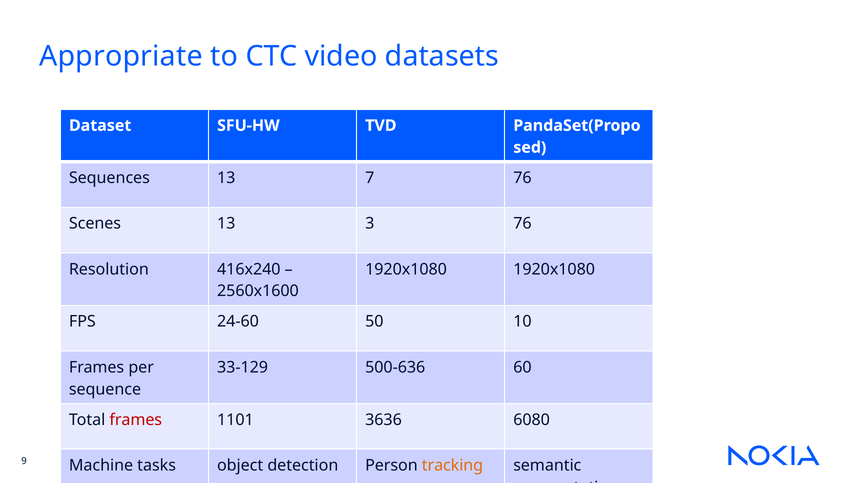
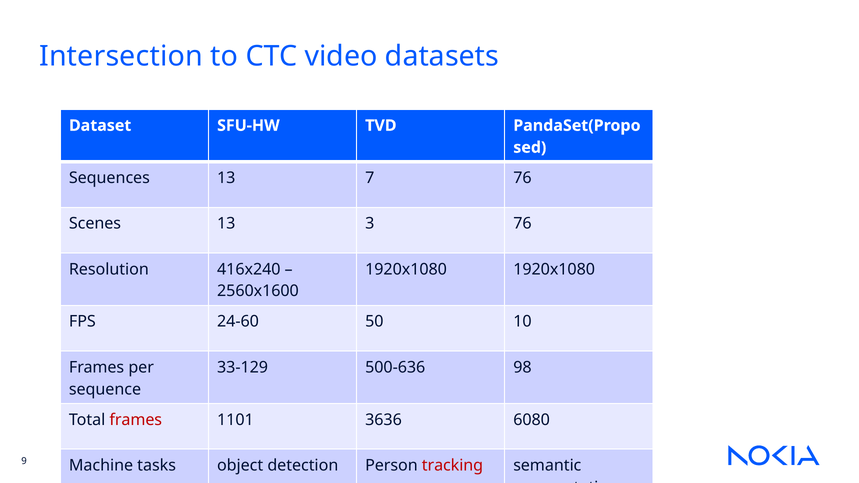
Appropriate at (121, 56): Appropriate -> Intersection
60: 60 -> 98
tracking colour: orange -> red
